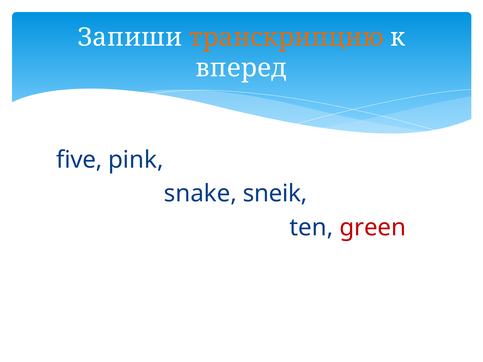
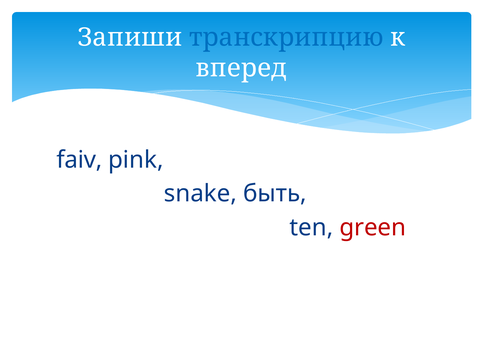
транскрипцию colour: orange -> blue
five: five -> faiv
sneik: sneik -> быть
